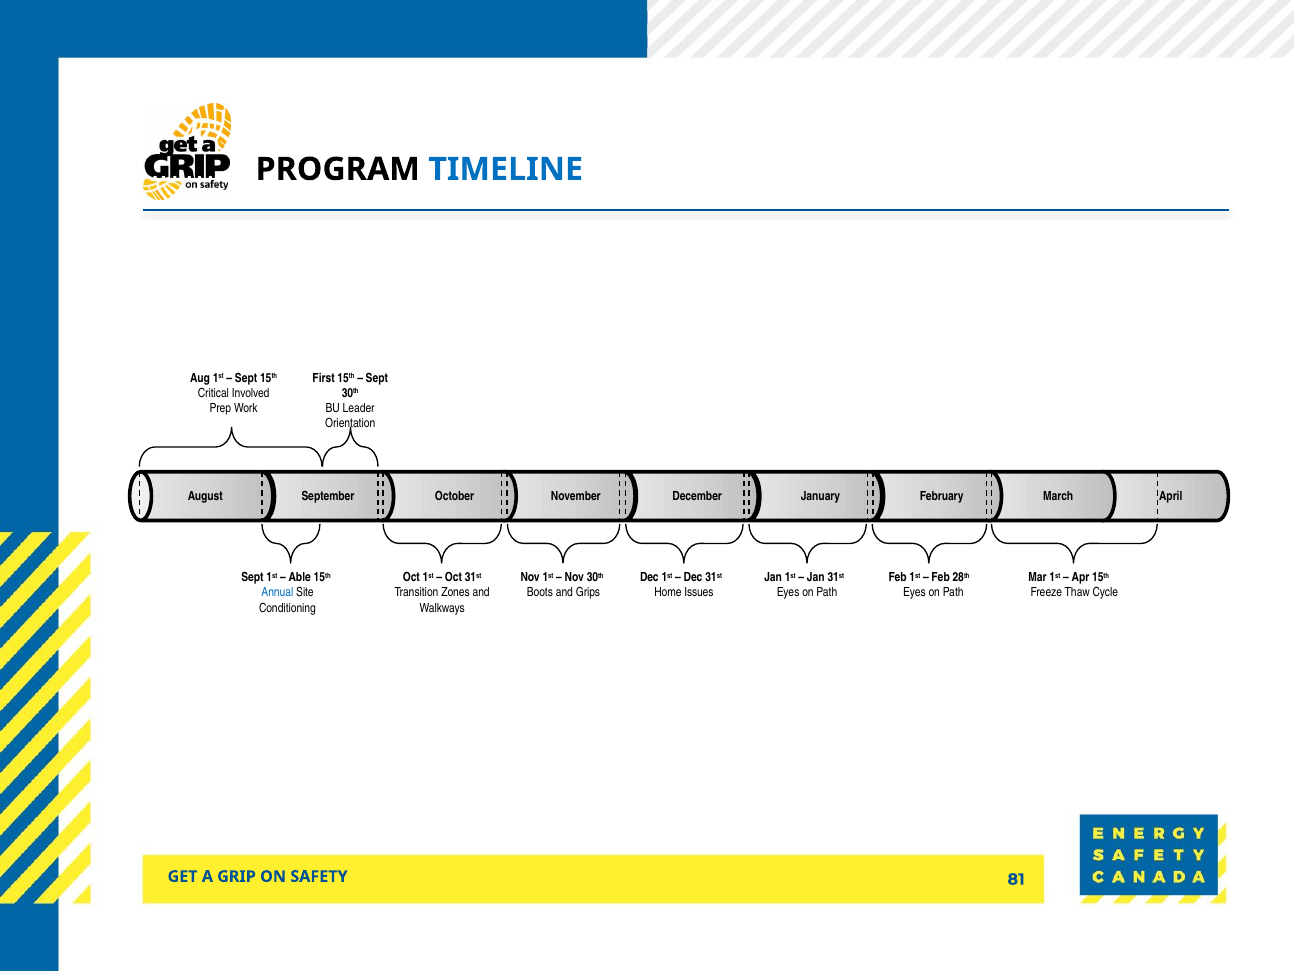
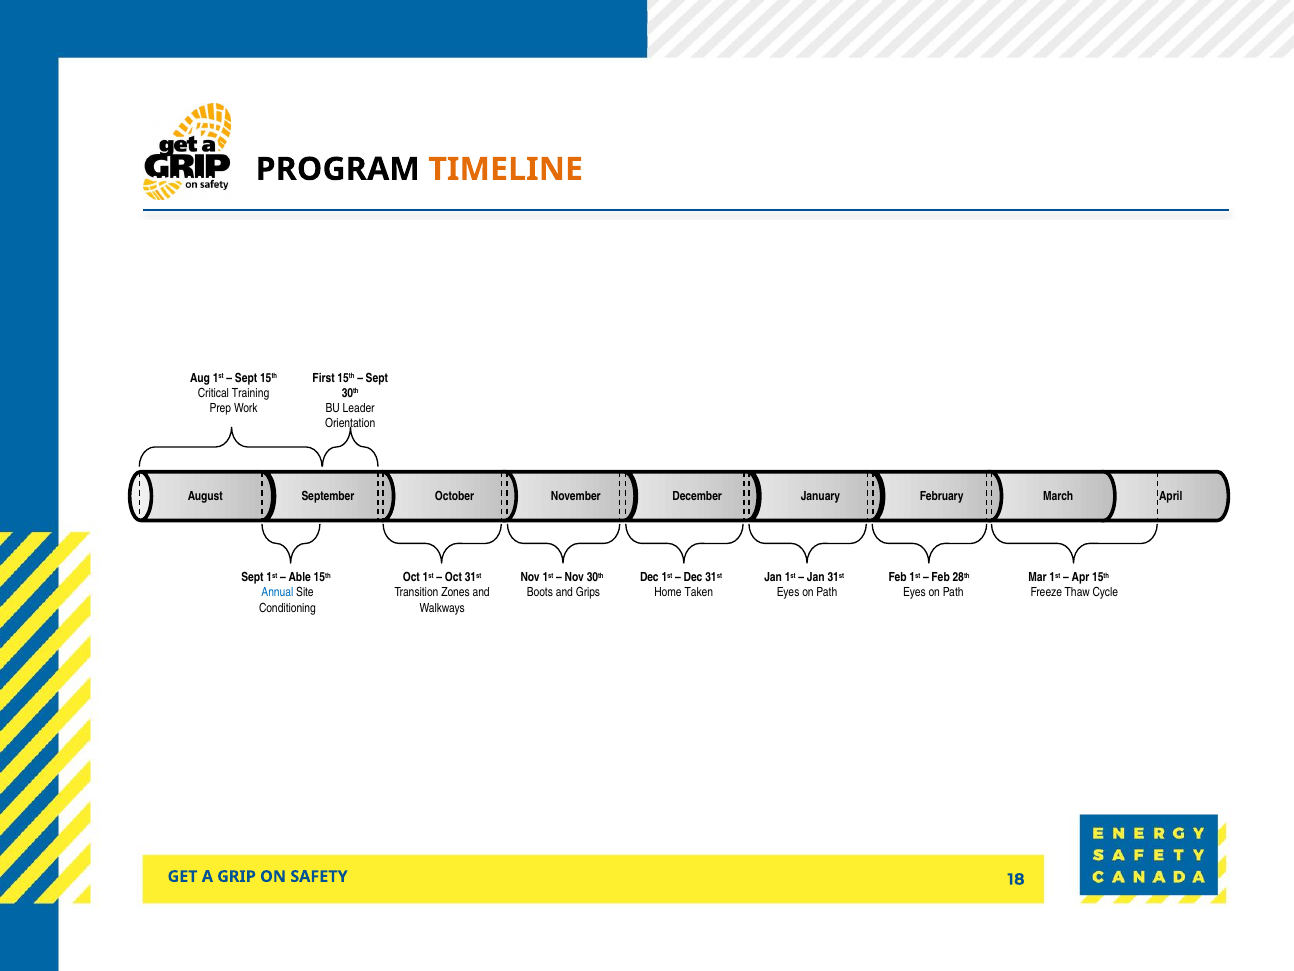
TIMELINE colour: blue -> orange
Involved: Involved -> Training
Issues: Issues -> Taken
81: 81 -> 18
